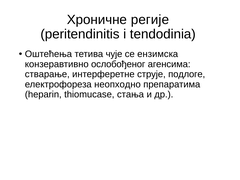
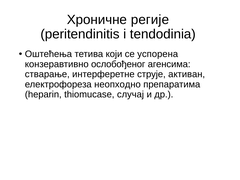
чује: чује -> који
ензимска: ензимска -> успорена
подлоге: подлоге -> активан
стања: стања -> случај
